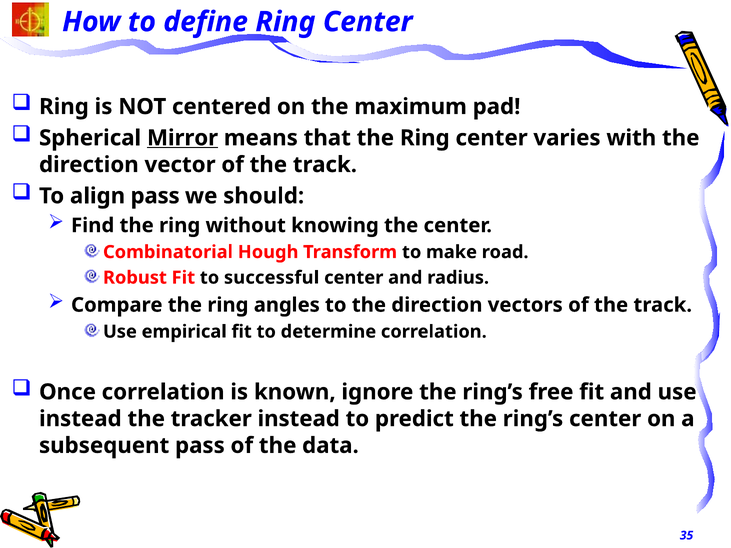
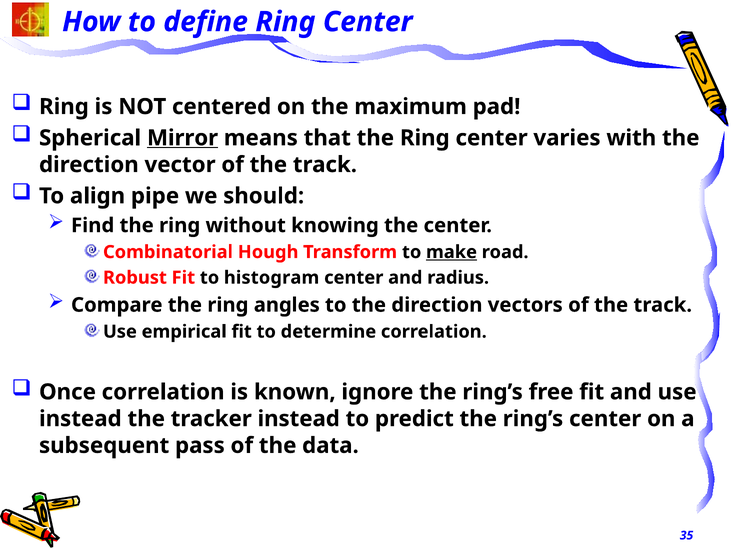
align pass: pass -> pipe
make underline: none -> present
successful: successful -> histogram
